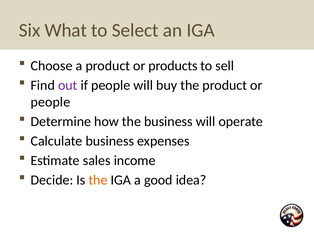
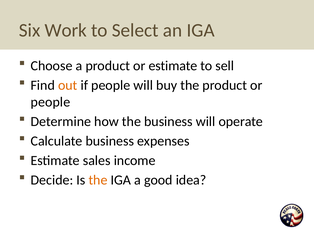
What: What -> Work
or products: products -> estimate
out colour: purple -> orange
